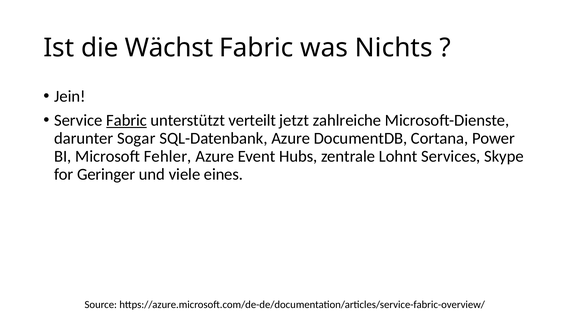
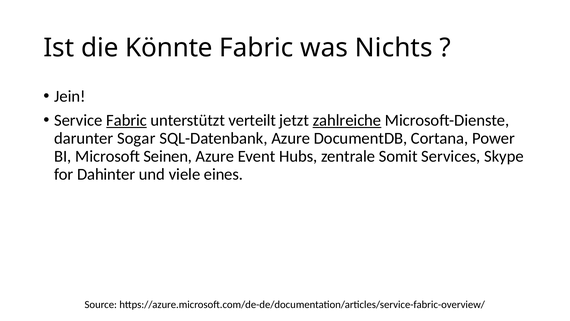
Wächst: Wächst -> Könnte
zahlreiche underline: none -> present
Fehler: Fehler -> Seinen
Lohnt: Lohnt -> Somit
Geringer: Geringer -> Dahinter
